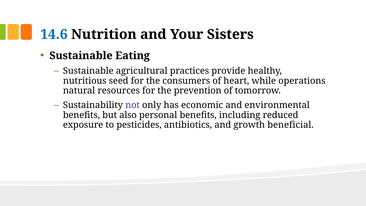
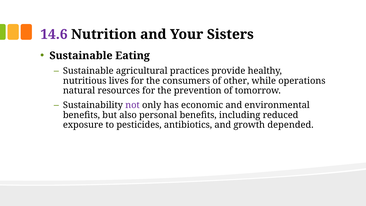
14.6 colour: blue -> purple
seed: seed -> lives
heart: heart -> other
beneficial: beneficial -> depended
